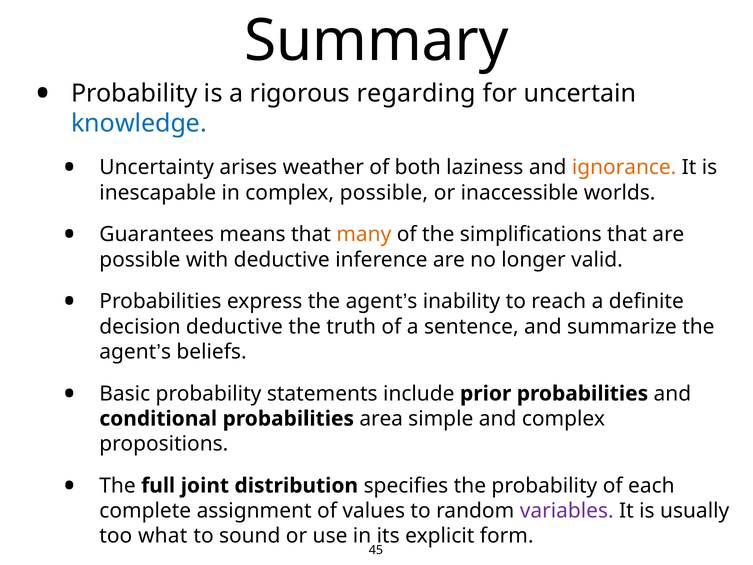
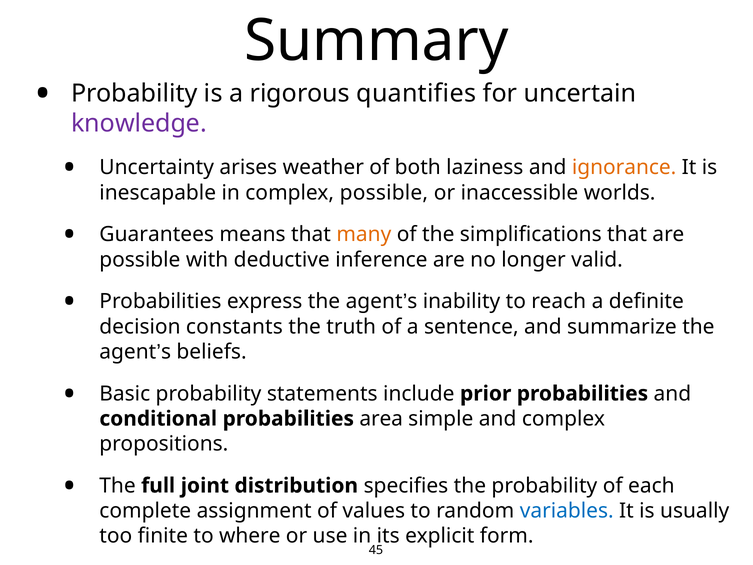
regarding: regarding -> quantifies
knowledge colour: blue -> purple
decision deductive: deductive -> constants
variables colour: purple -> blue
what: what -> finite
sound: sound -> where
